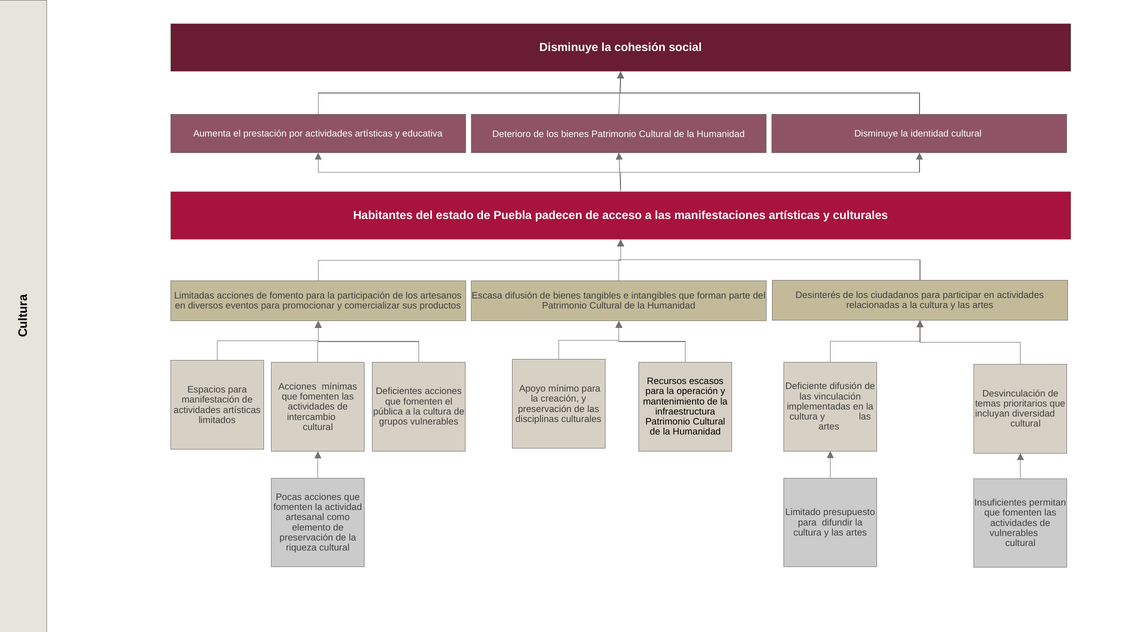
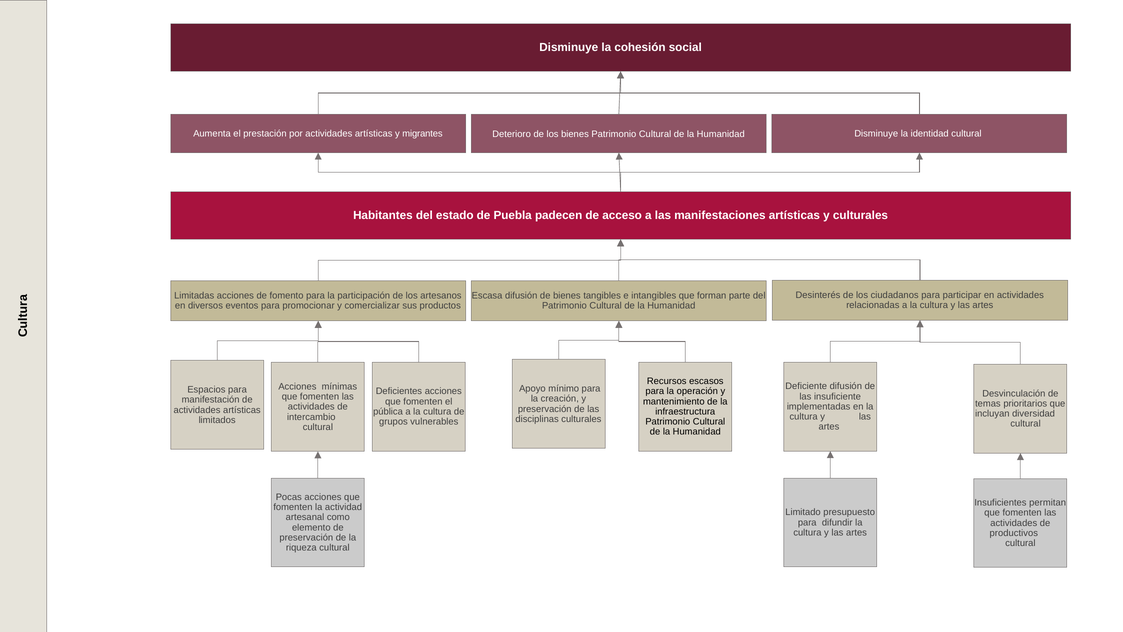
educativa: educativa -> migrantes
vinculación: vinculación -> insuficiente
vulnerables at (1014, 533): vulnerables -> productivos
